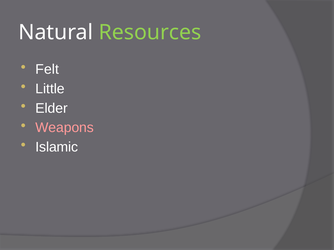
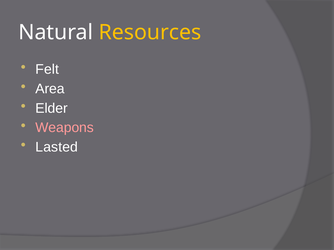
Resources colour: light green -> yellow
Little: Little -> Area
Islamic: Islamic -> Lasted
